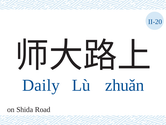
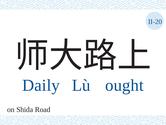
zhuǎn: zhuǎn -> ought
